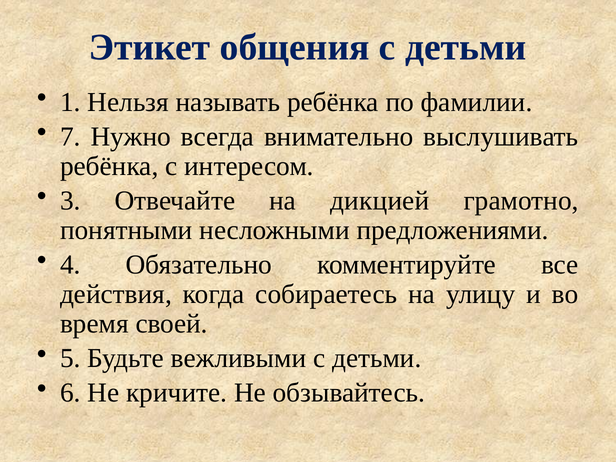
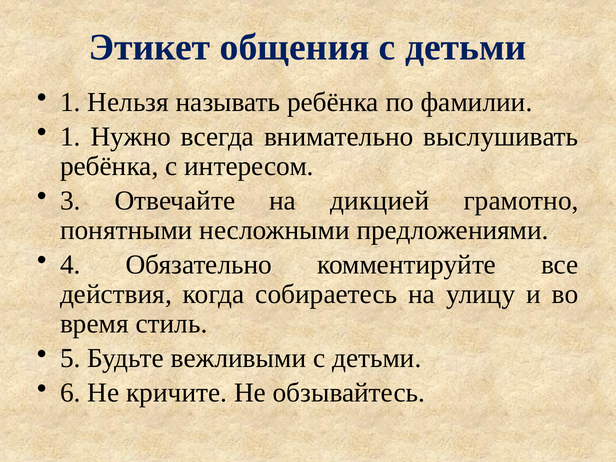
7 at (70, 137): 7 -> 1
своей: своей -> стиль
